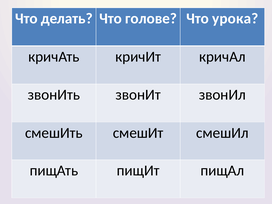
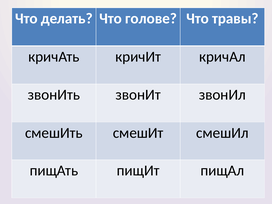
урока: урока -> травы
